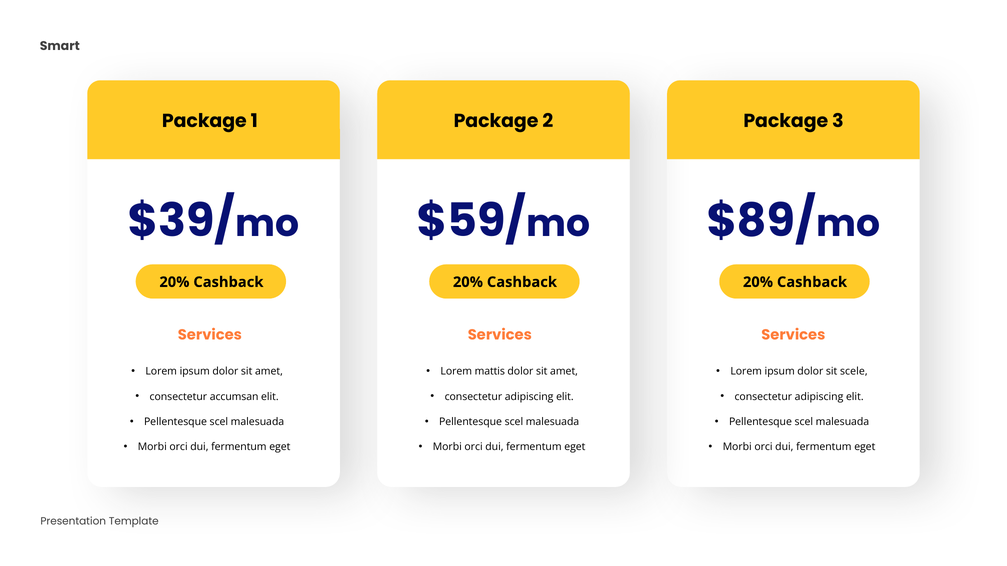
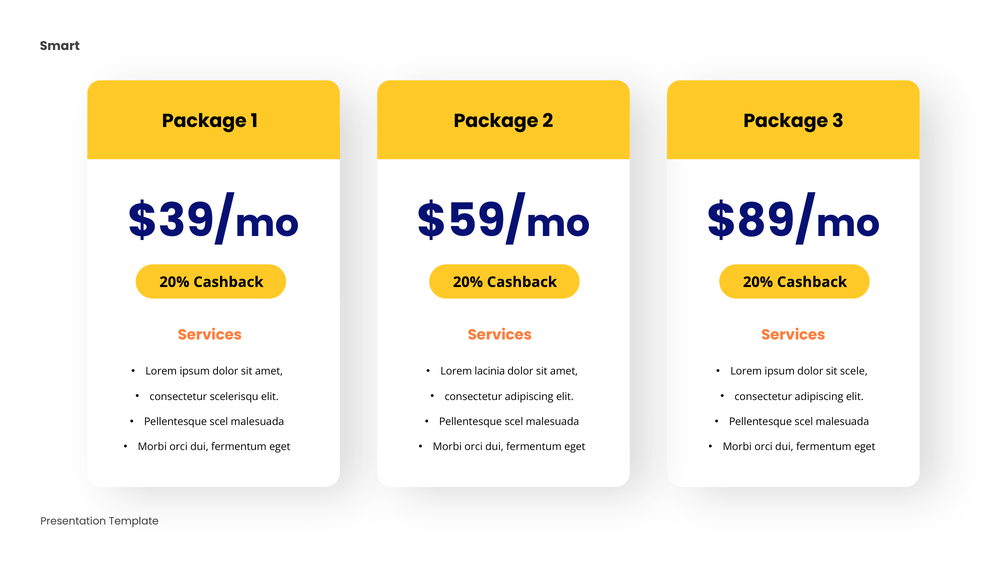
mattis: mattis -> lacinia
accumsan: accumsan -> scelerisqu
